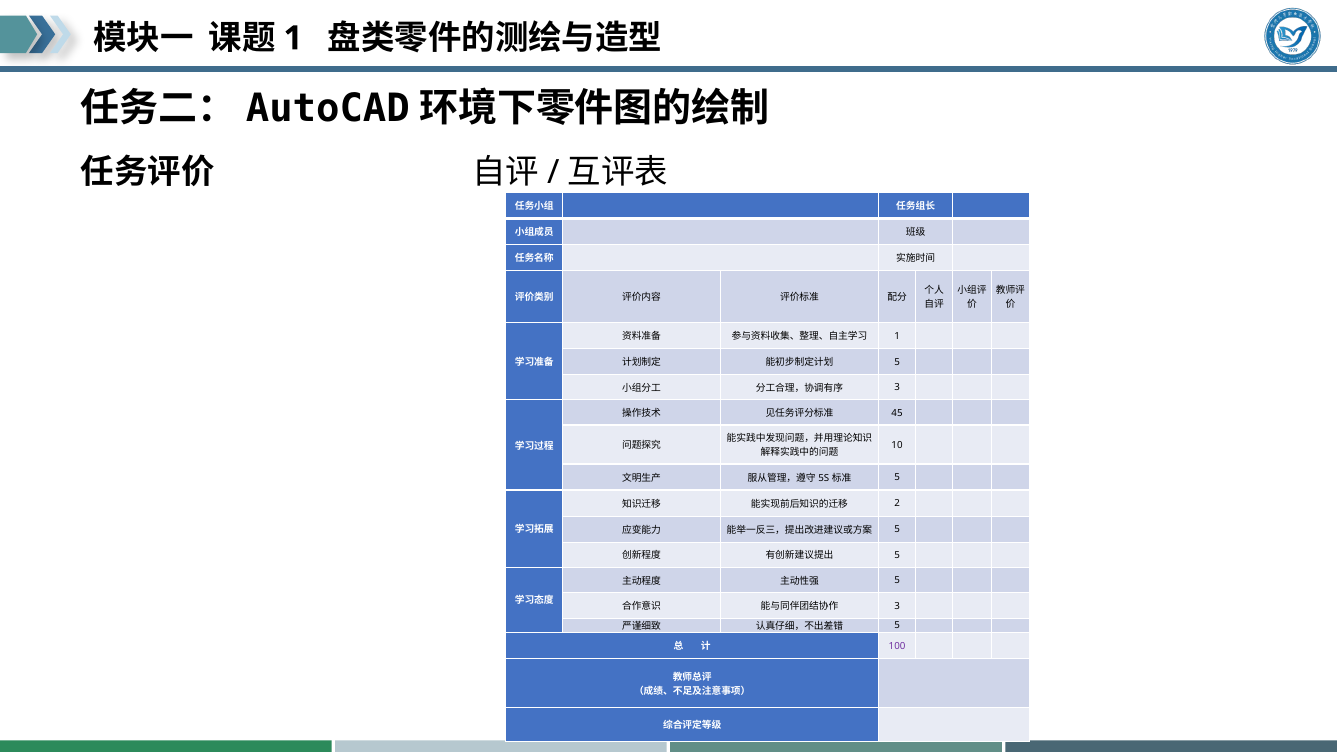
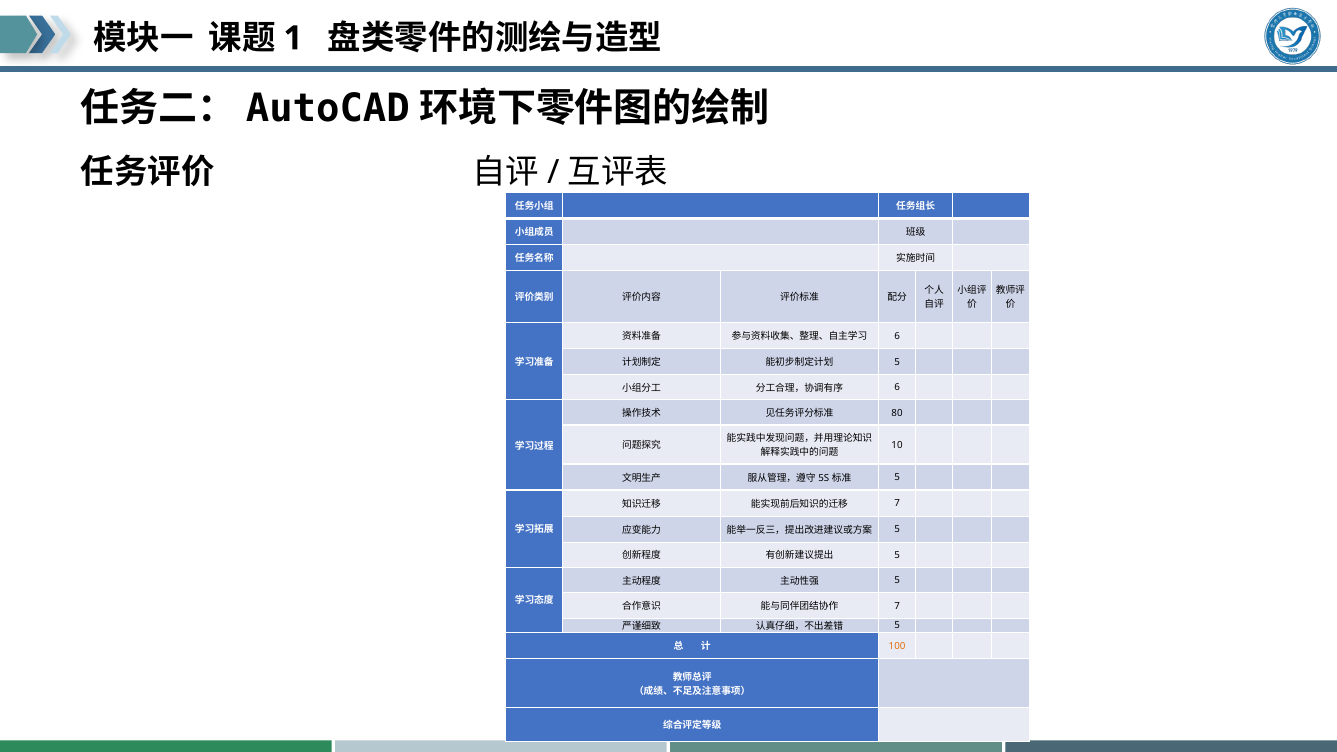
1 at (897, 336): 1 -> 6
3 at (897, 388): 3 -> 6
45: 45 -> 80
2 at (897, 504): 2 -> 7
3 at (897, 606): 3 -> 7
100 colour: purple -> orange
